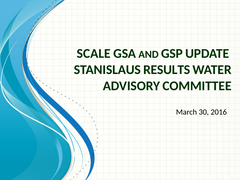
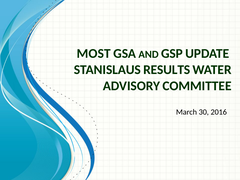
SCALE: SCALE -> MOST
